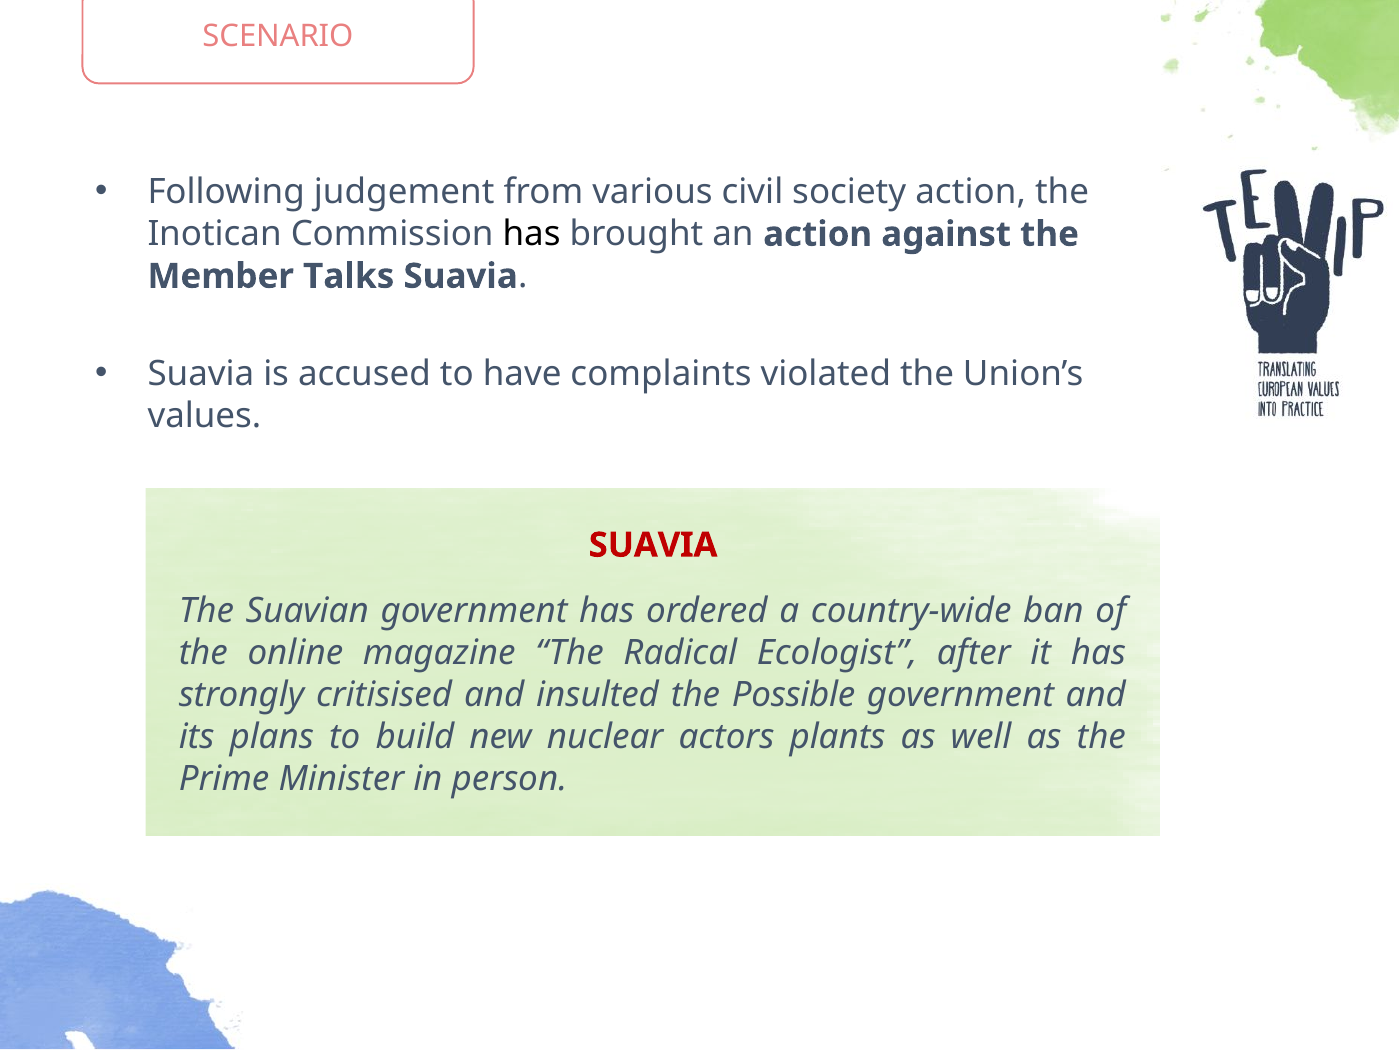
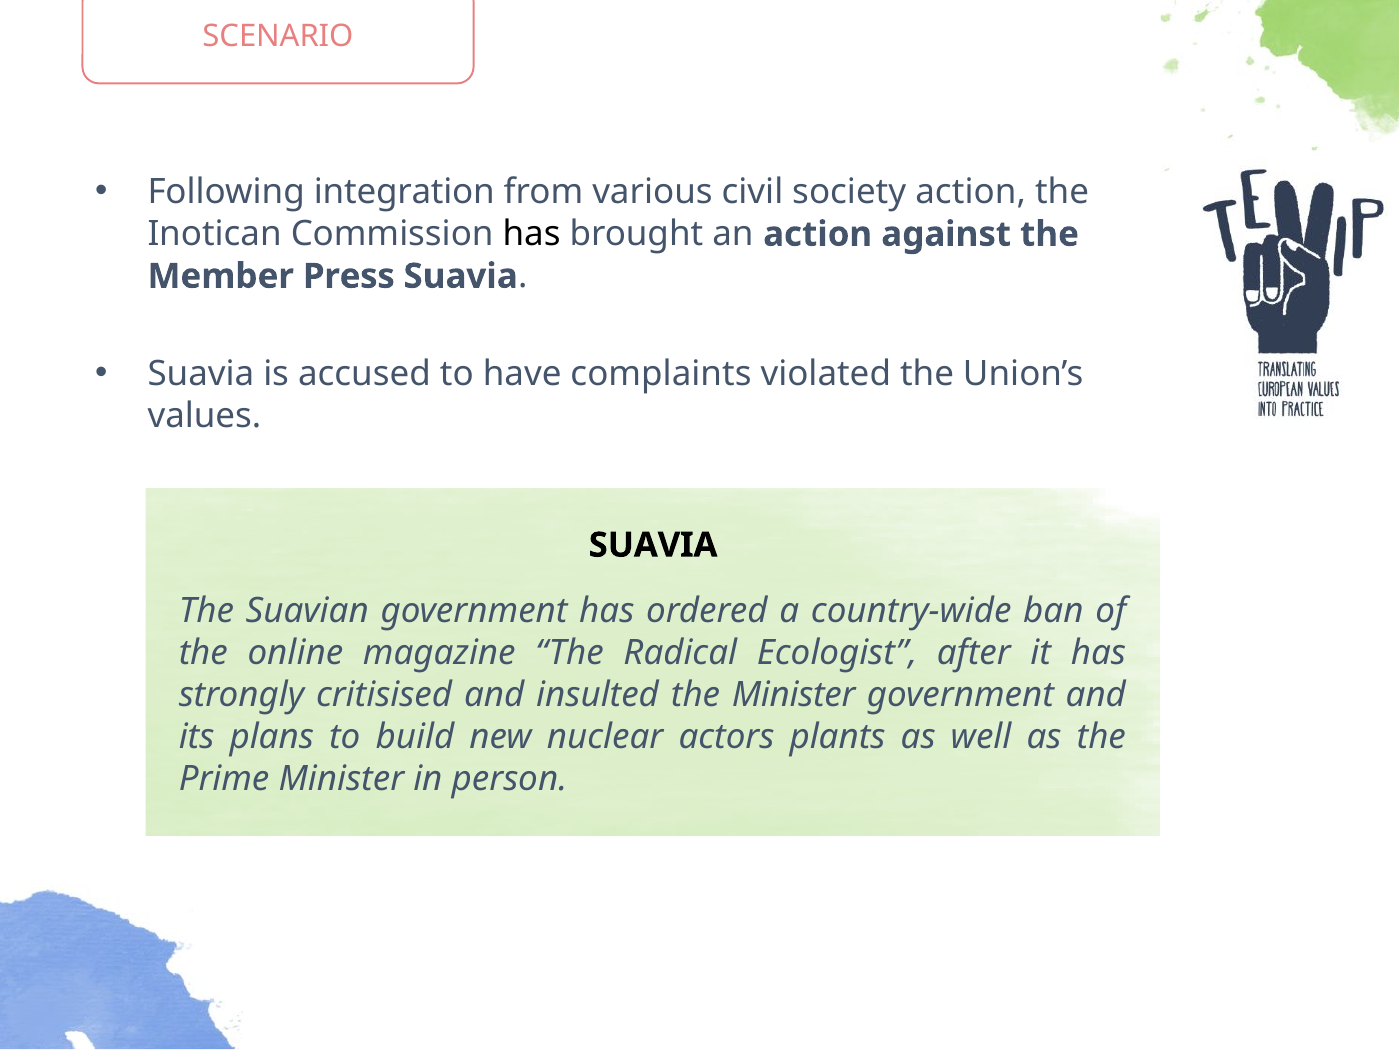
judgement: judgement -> integration
Talks: Talks -> Press
SUAVIA at (653, 545) colour: red -> black
the Possible: Possible -> Minister
